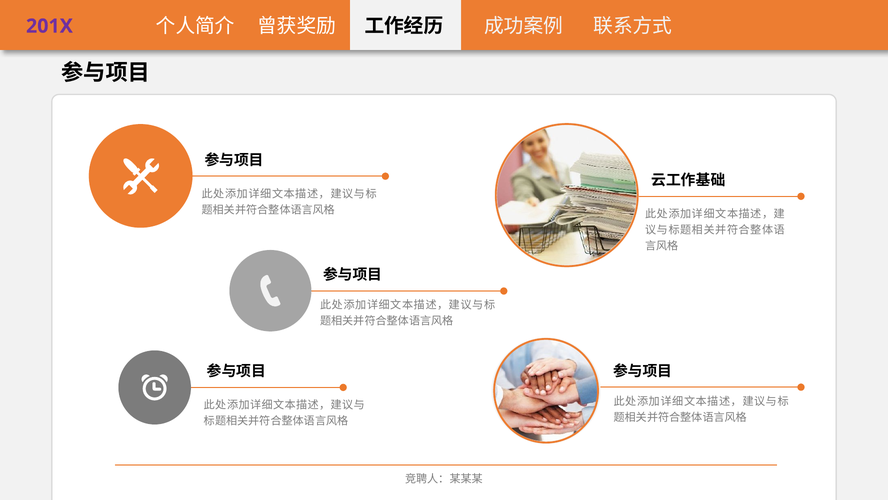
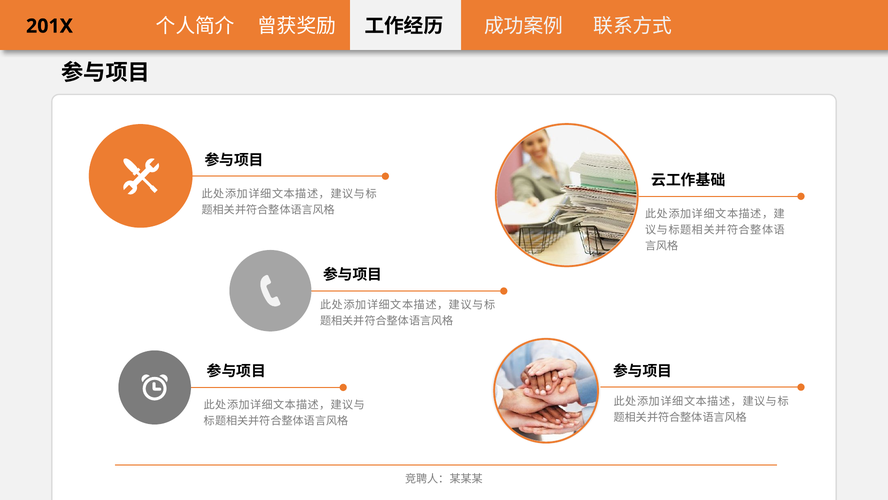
201X colour: purple -> black
